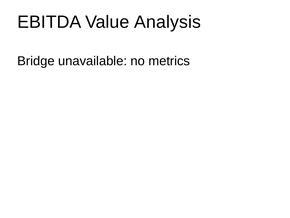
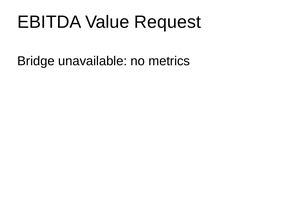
Analysis: Analysis -> Request
